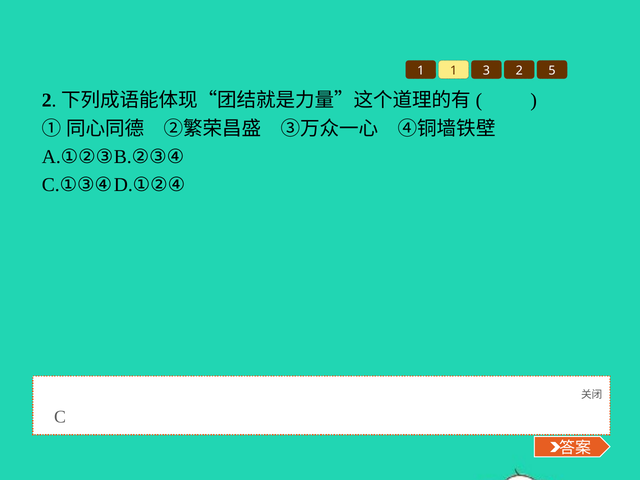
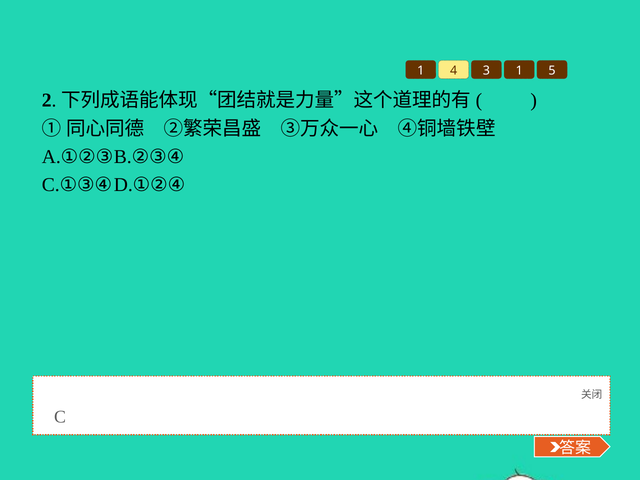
1 1: 1 -> 4
3 2: 2 -> 1
